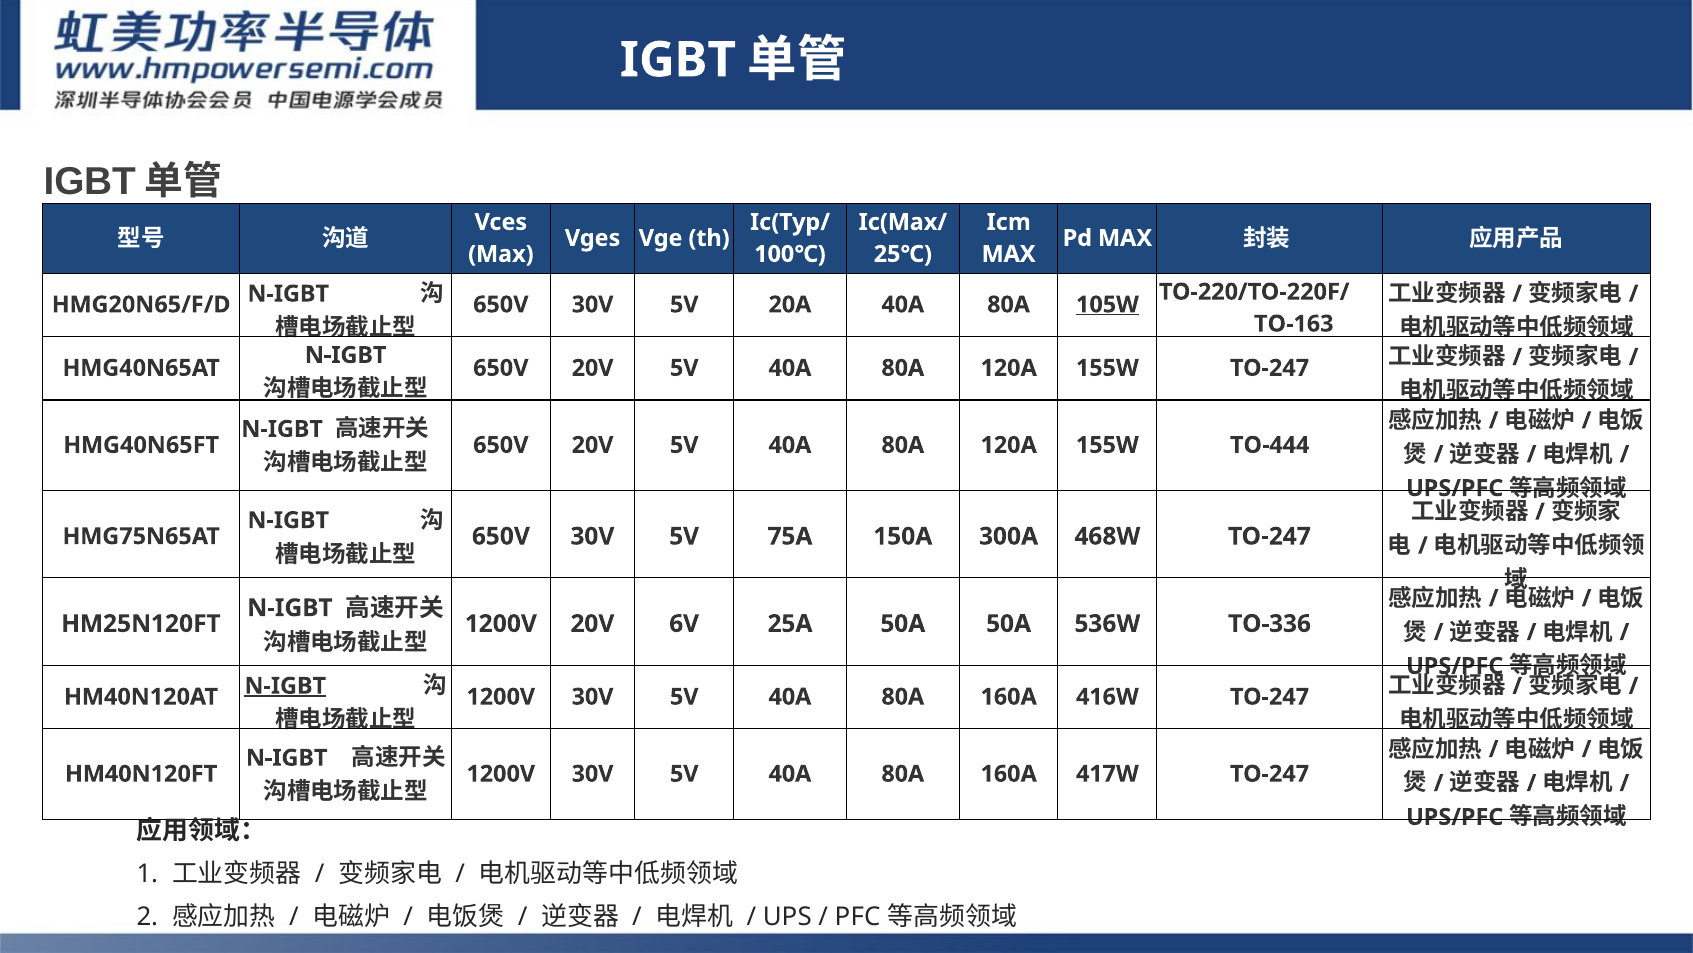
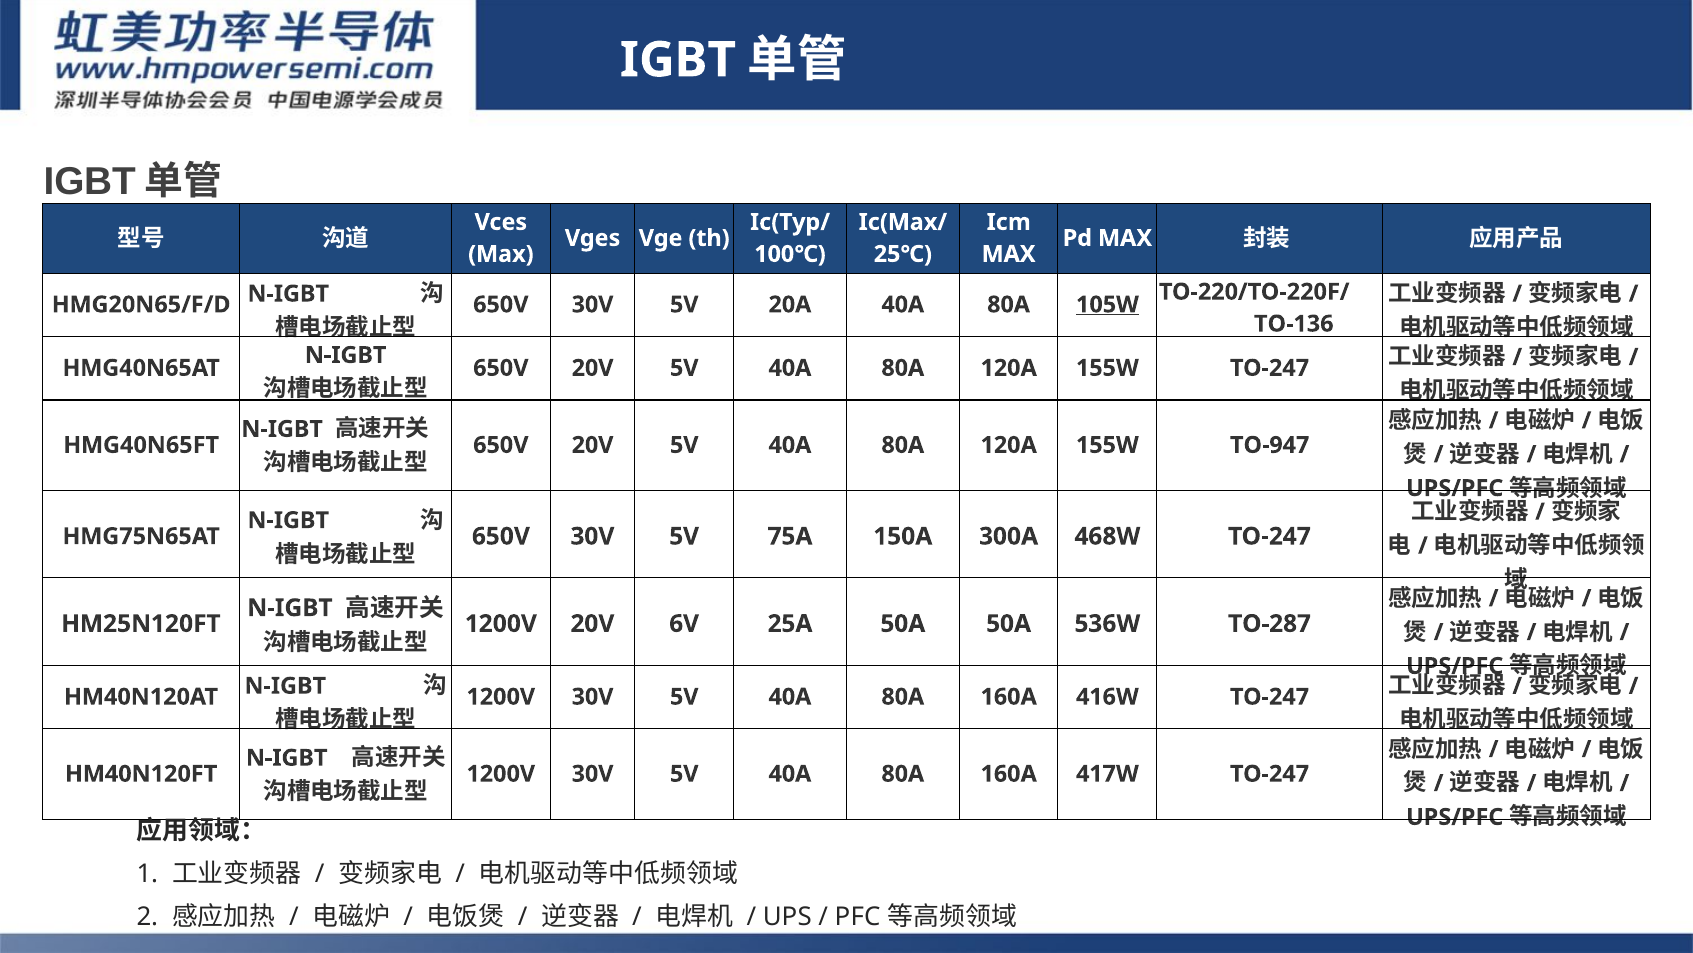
TO-163: TO-163 -> TO-136
TO-444: TO-444 -> TO-947
TO-336: TO-336 -> TO-287
N-IGBT at (285, 685) underline: present -> none
